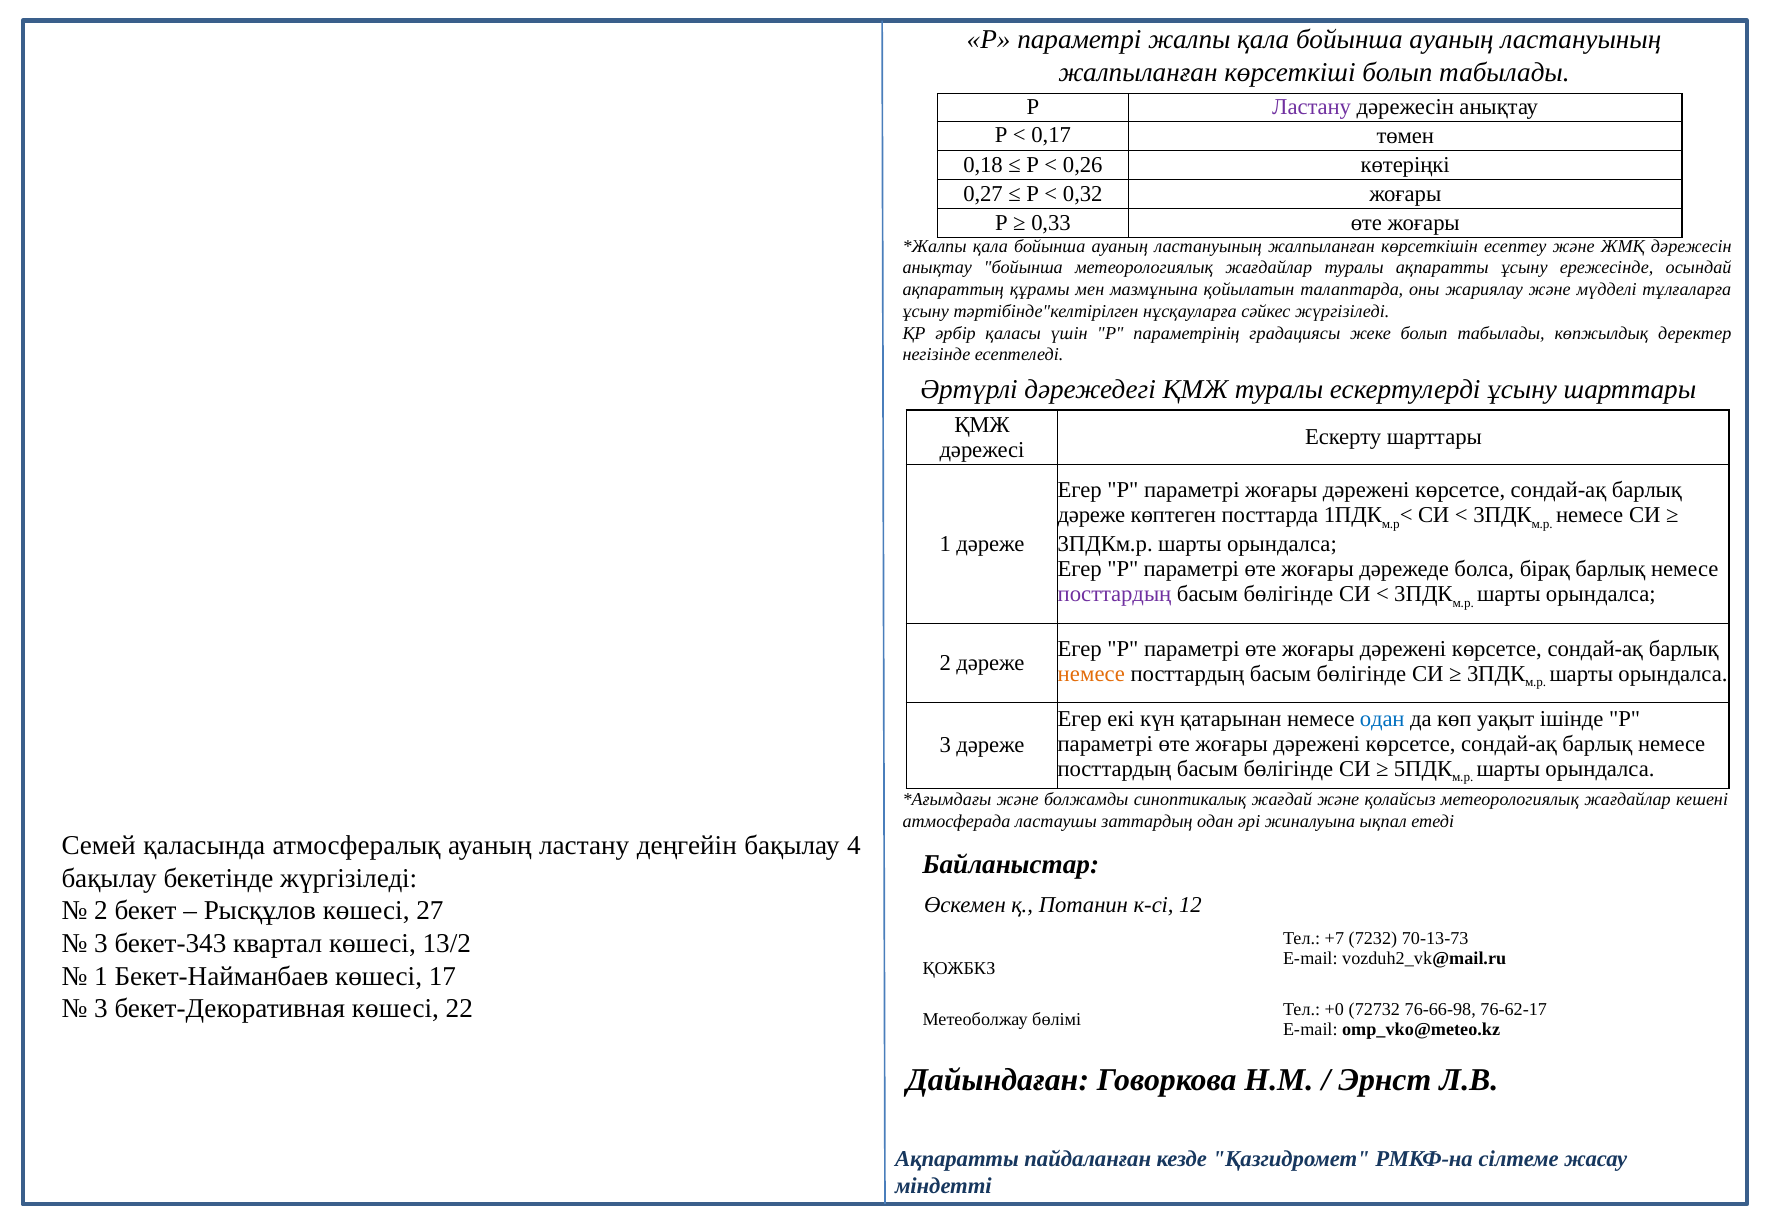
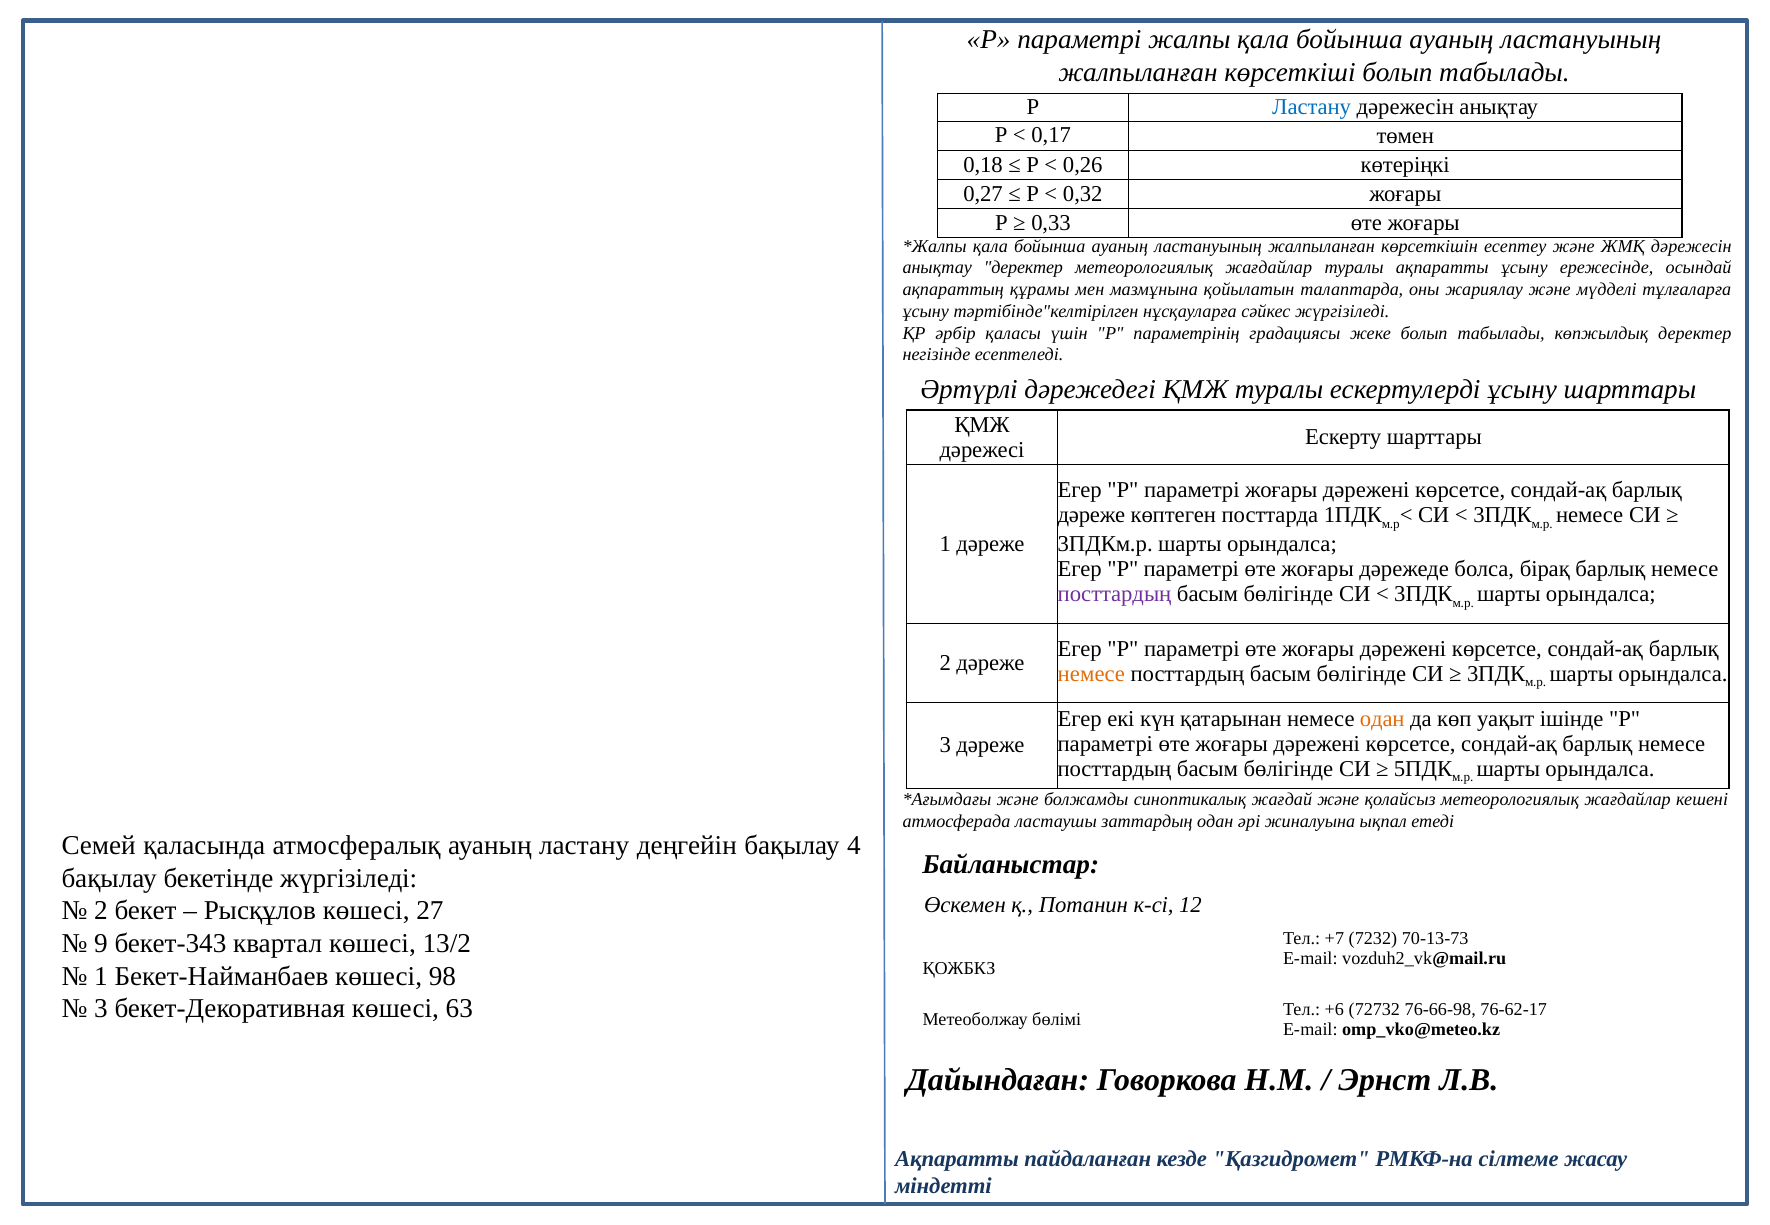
Ластану at (1312, 108) colour: purple -> blue
анықтау бойынша: бойынша -> деректер
одан at (1382, 719) colour: blue -> orange
3 at (101, 944): 3 -> 9
17: 17 -> 98
22: 22 -> 63
+0: +0 -> +6
